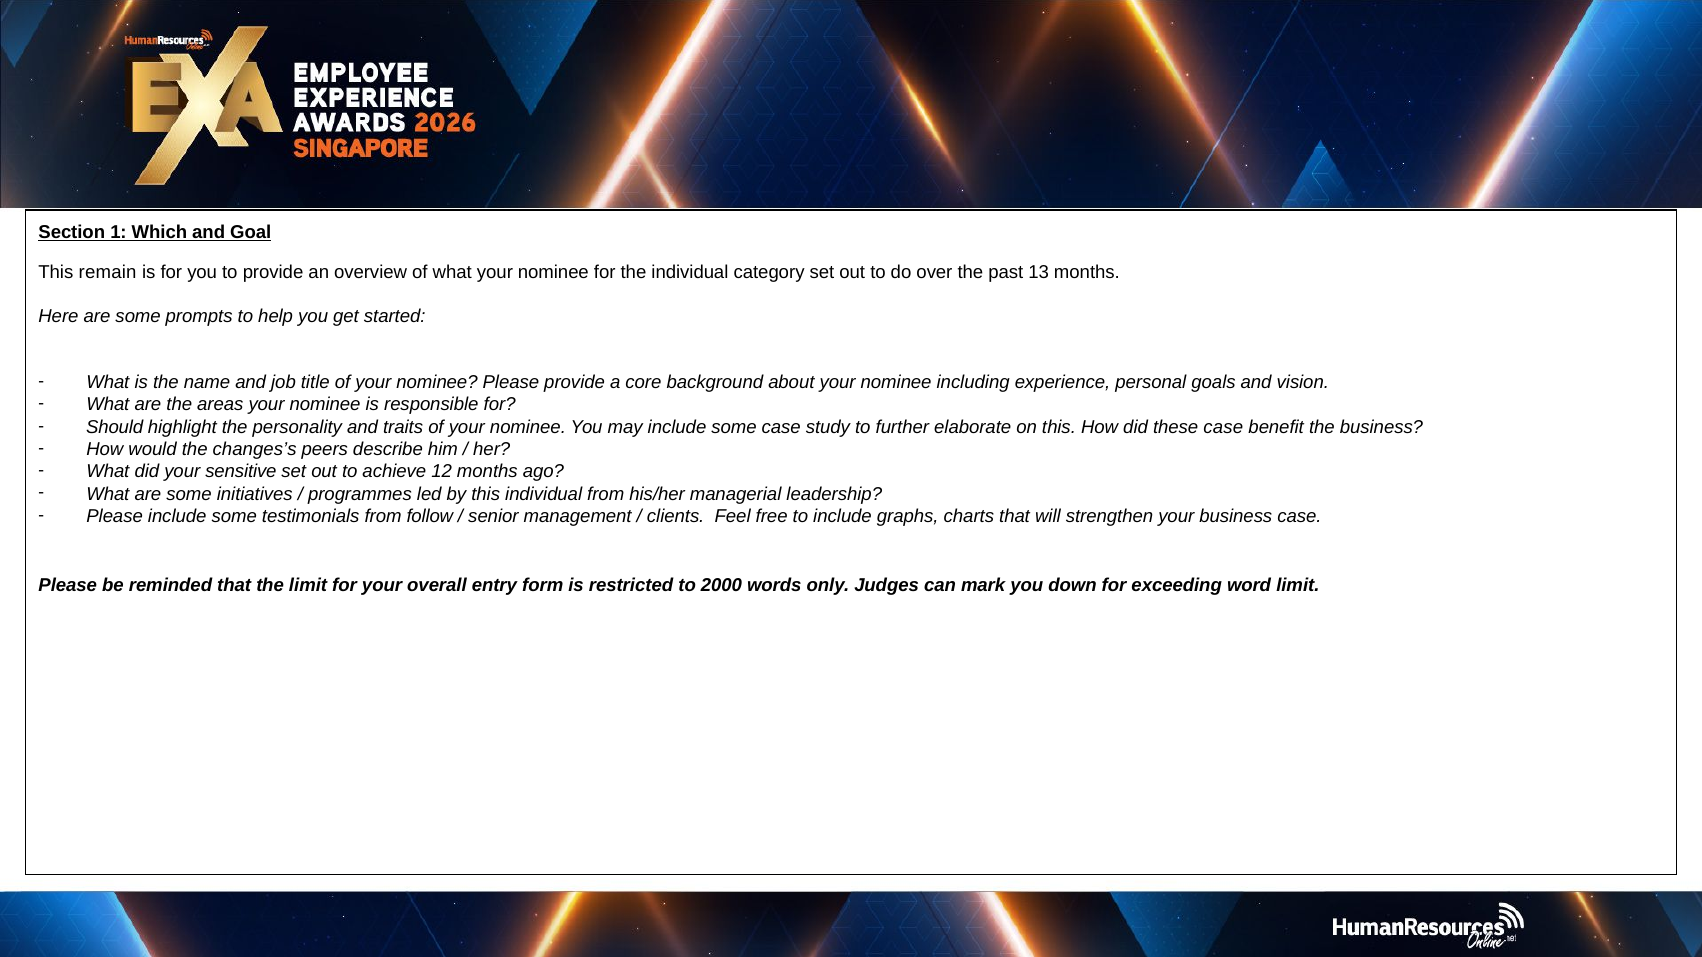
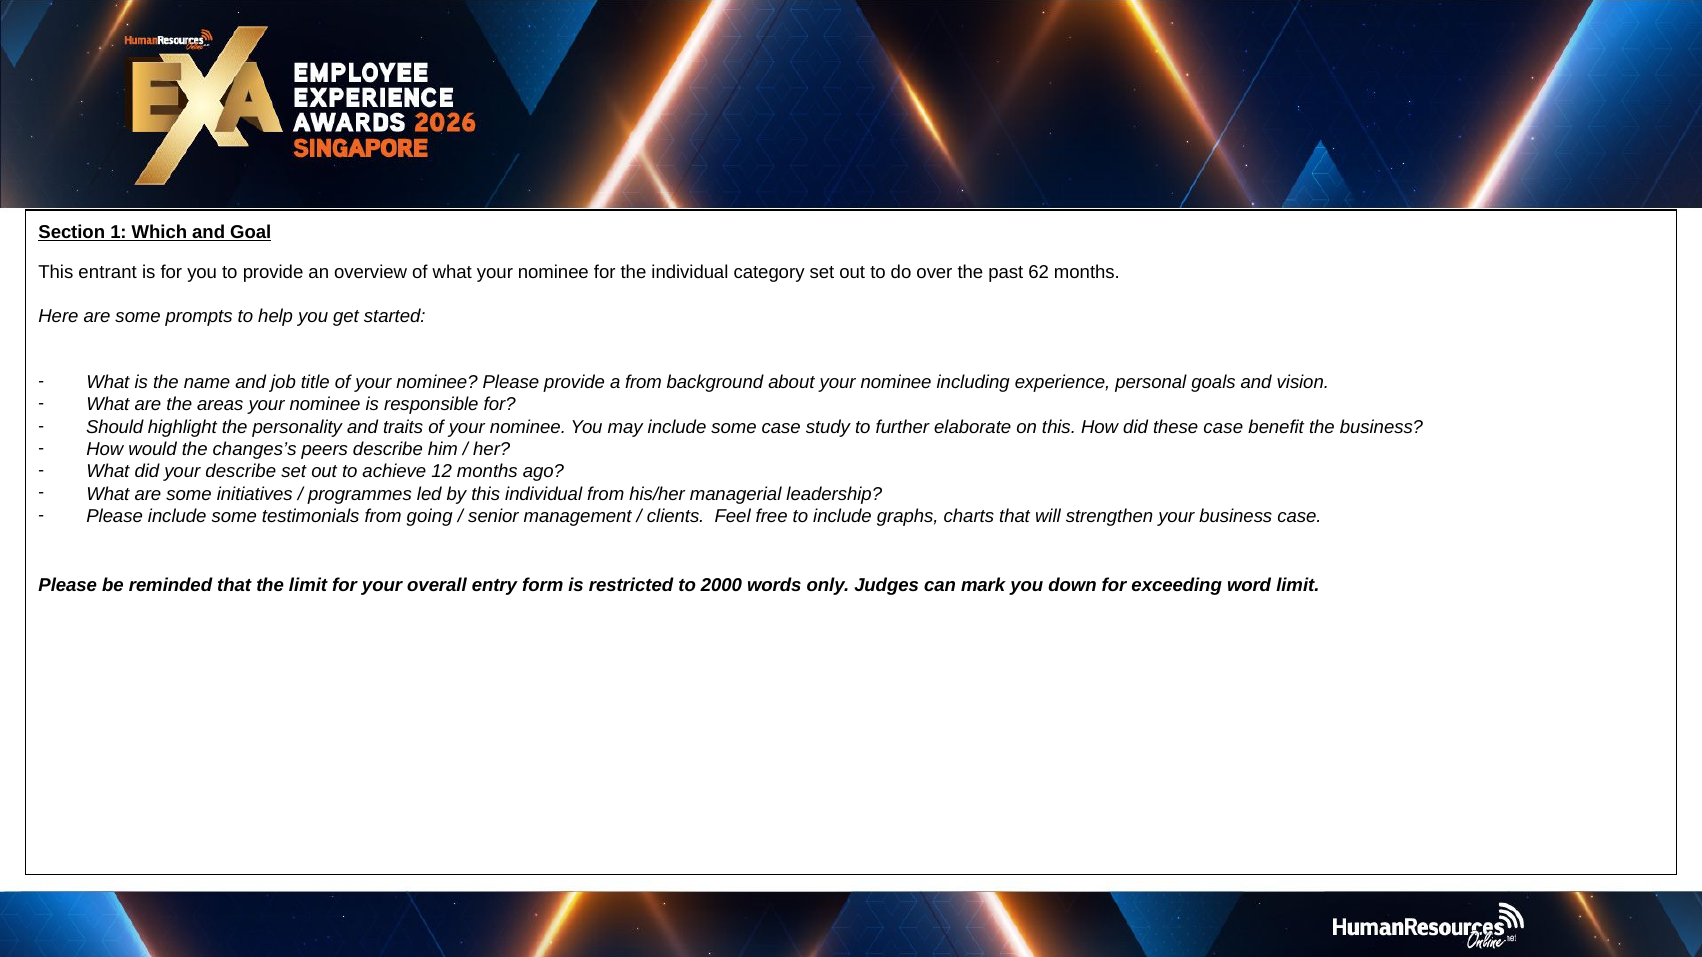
remain: remain -> entrant
13: 13 -> 62
a core: core -> from
your sensitive: sensitive -> describe
follow: follow -> going
